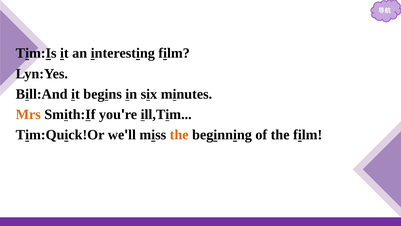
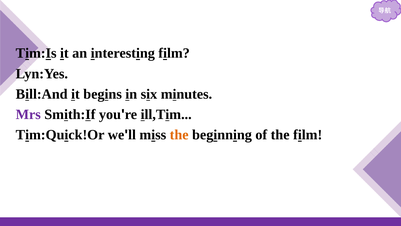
Mrs colour: orange -> purple
